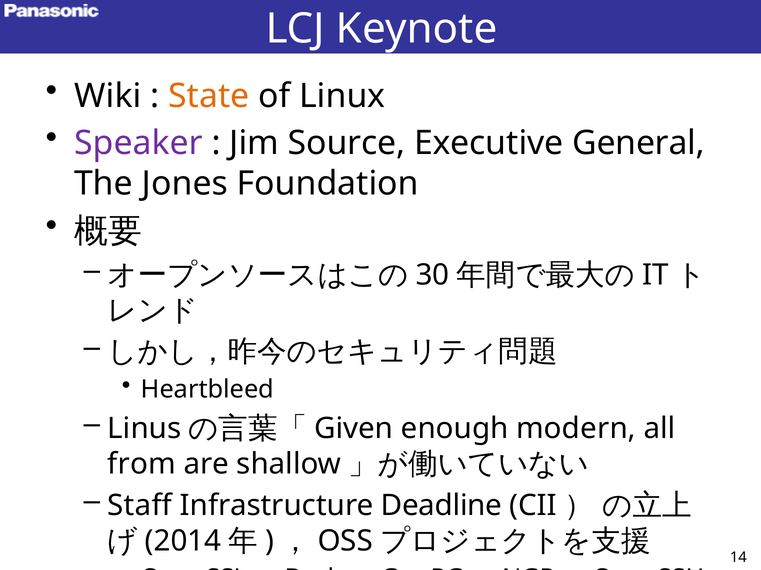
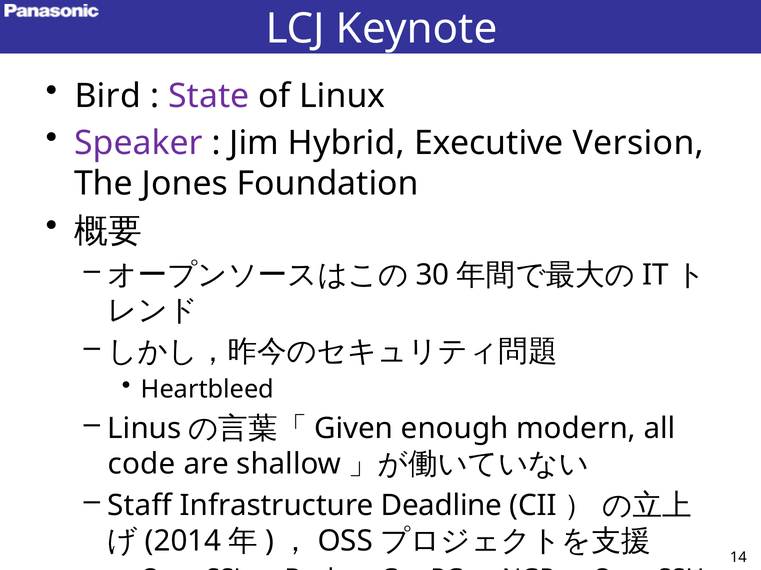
Wiki: Wiki -> Bird
State colour: orange -> purple
Source: Source -> Hybrid
General: General -> Version
from: from -> code
